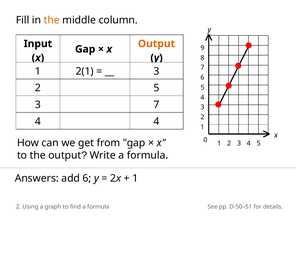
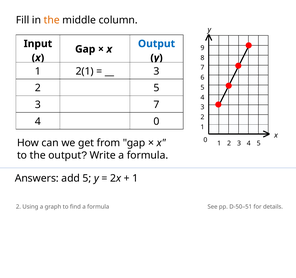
Output at (157, 44) colour: orange -> blue
4 4: 4 -> 0
add 6: 6 -> 5
